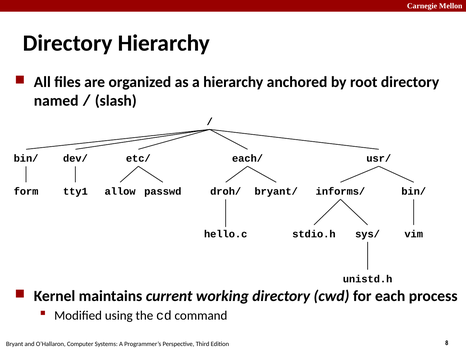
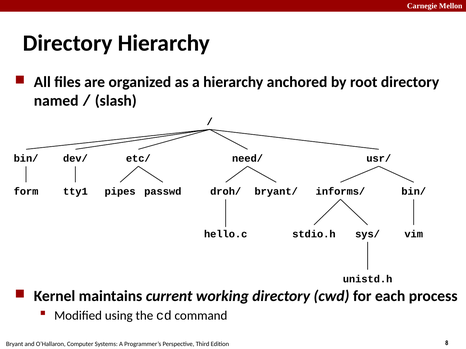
each/: each/ -> need/
allow: allow -> pipes
